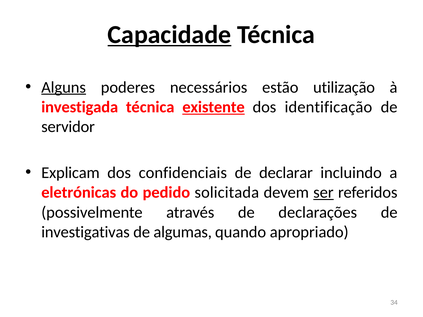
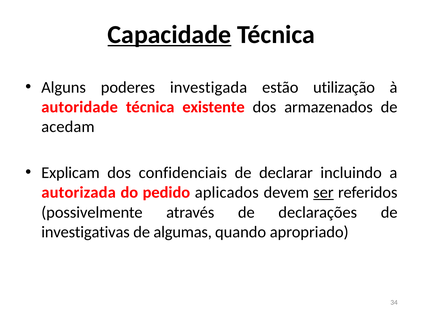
Alguns underline: present -> none
necessários: necessários -> investigada
investigada: investigada -> autoridade
existente underline: present -> none
identificação: identificação -> armazenados
servidor: servidor -> acedam
eletrónicas: eletrónicas -> autorizada
solicitada: solicitada -> aplicados
